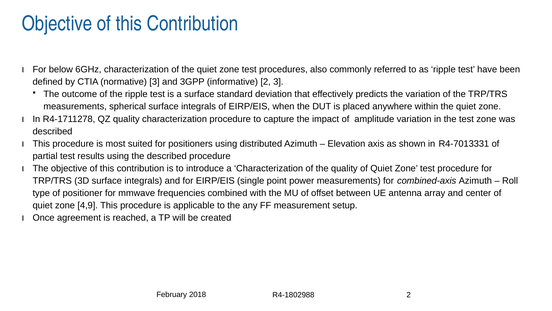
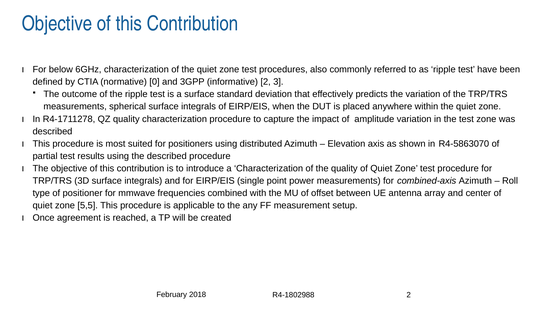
normative 3: 3 -> 0
R4-7013331: R4-7013331 -> R4-5863070
4,9: 4,9 -> 5,5
